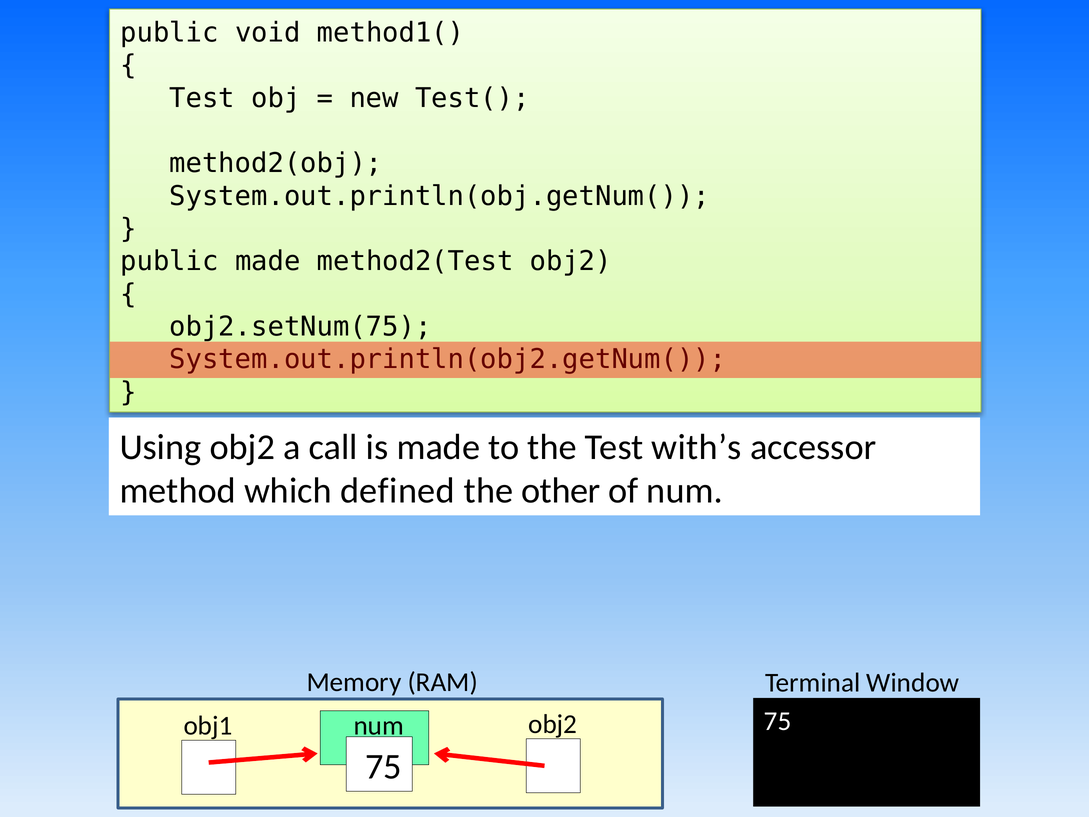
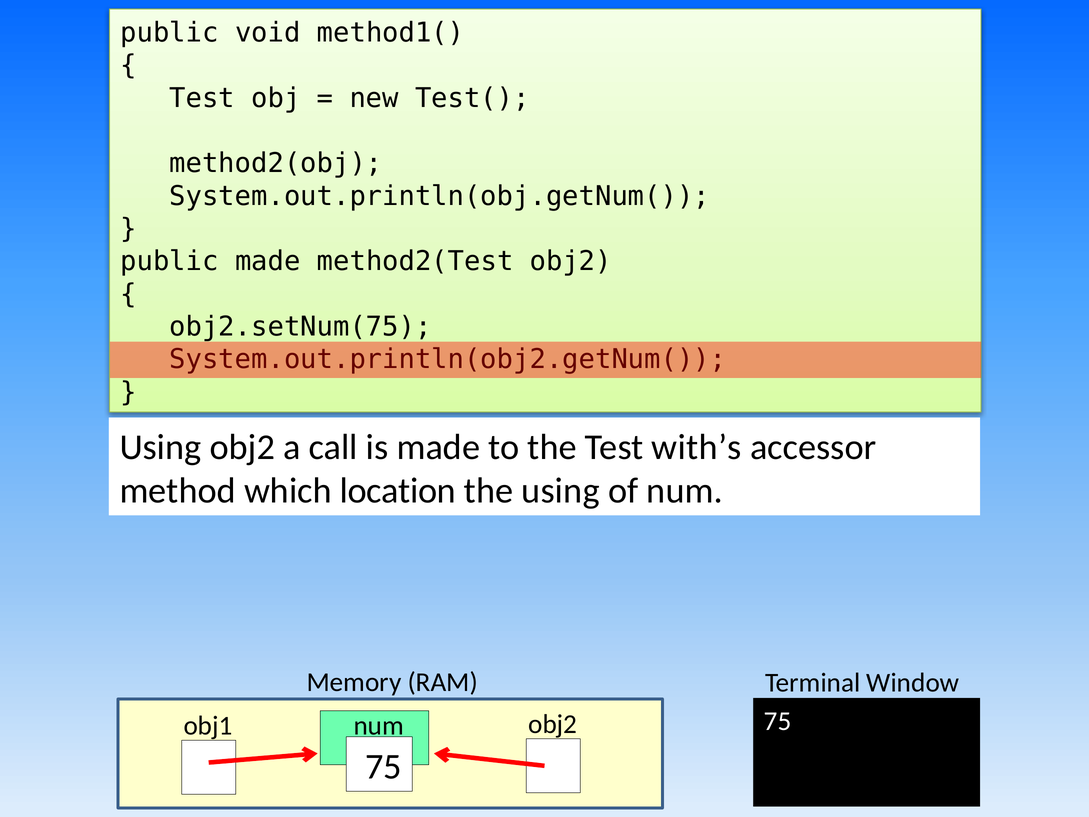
defined: defined -> location
the other: other -> using
